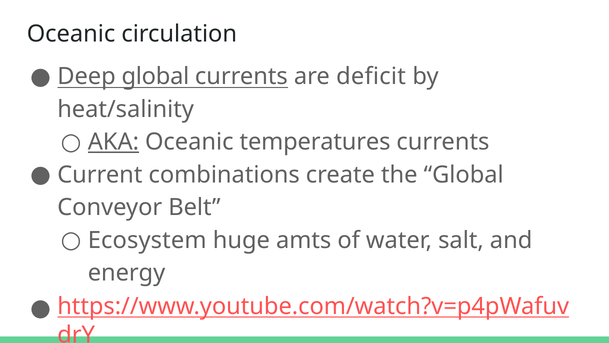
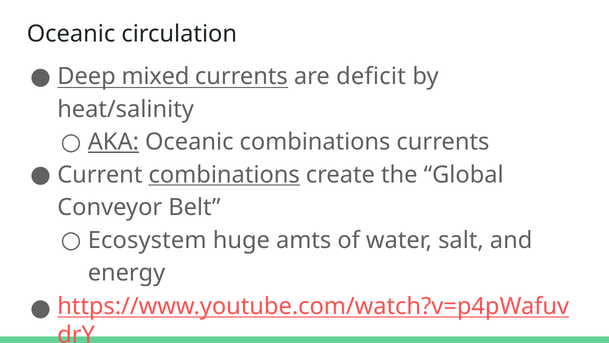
Deep global: global -> mixed
Oceanic temperatures: temperatures -> combinations
combinations at (224, 175) underline: none -> present
